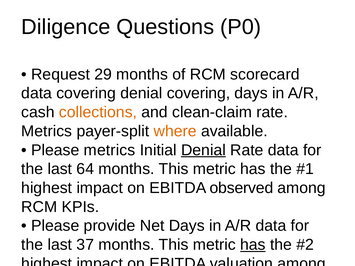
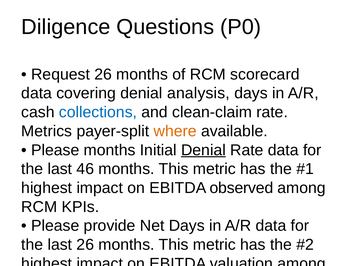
Request 29: 29 -> 26
denial covering: covering -> analysis
collections colour: orange -> blue
Please metrics: metrics -> months
64: 64 -> 46
last 37: 37 -> 26
has at (253, 245) underline: present -> none
